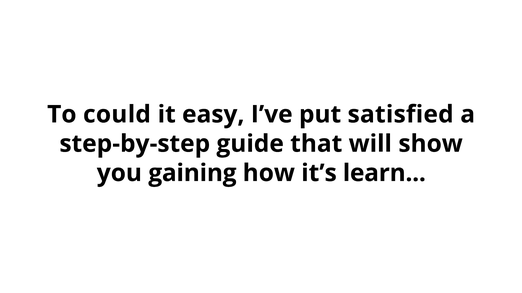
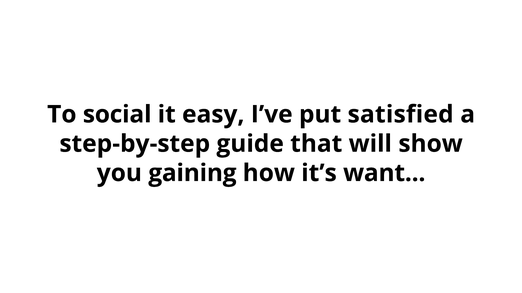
could: could -> social
learn: learn -> want
